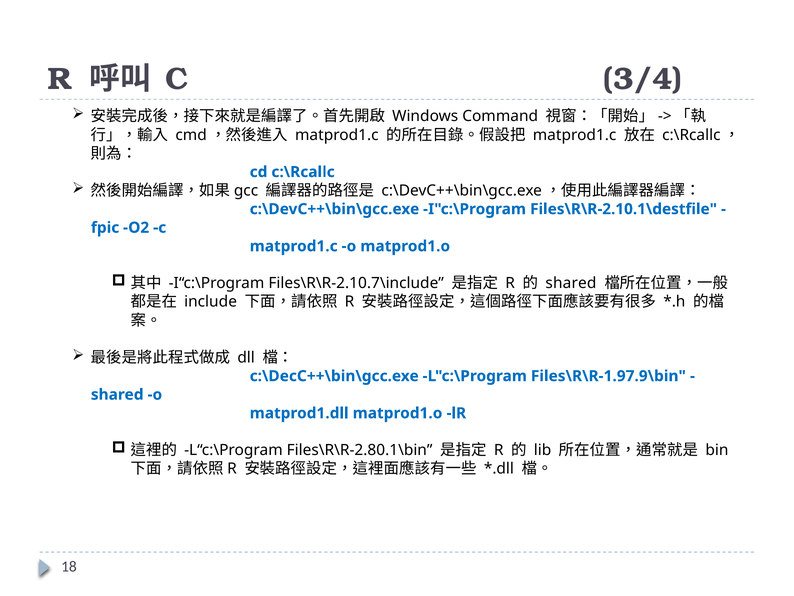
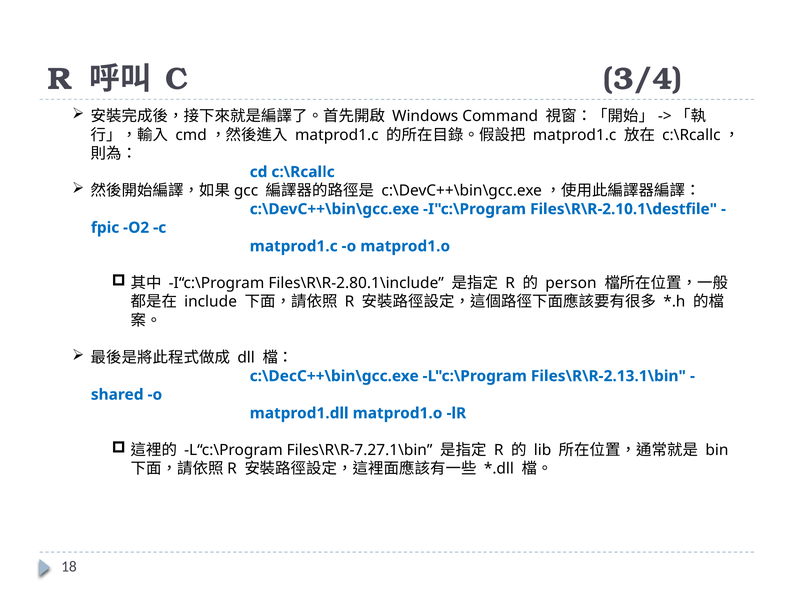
Files\R\R-2.10.7\include: Files\R\R-2.10.7\include -> Files\R\R-2.80.1\include
shared at (571, 283): shared -> person
Files\R\R-1.97.9\bin: Files\R\R-1.97.9\bin -> Files\R\R-2.13.1\bin
Files\R\R-2.80.1\bin: Files\R\R-2.80.1\bin -> Files\R\R-7.27.1\bin
